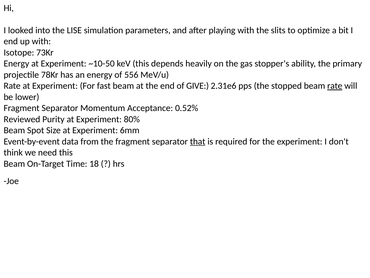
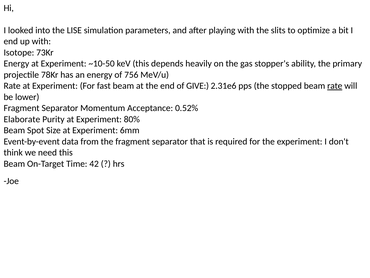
556: 556 -> 756
Reviewed: Reviewed -> Elaborate
that underline: present -> none
18: 18 -> 42
